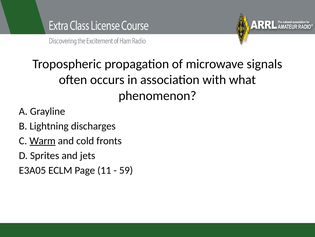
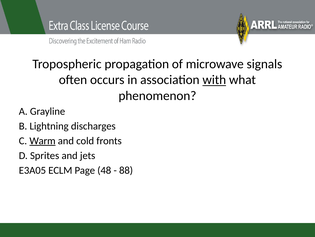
with underline: none -> present
11: 11 -> 48
59: 59 -> 88
